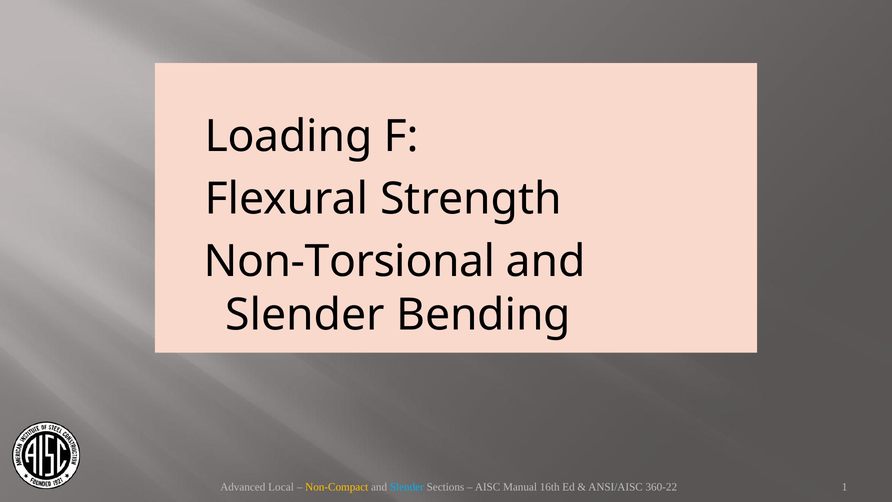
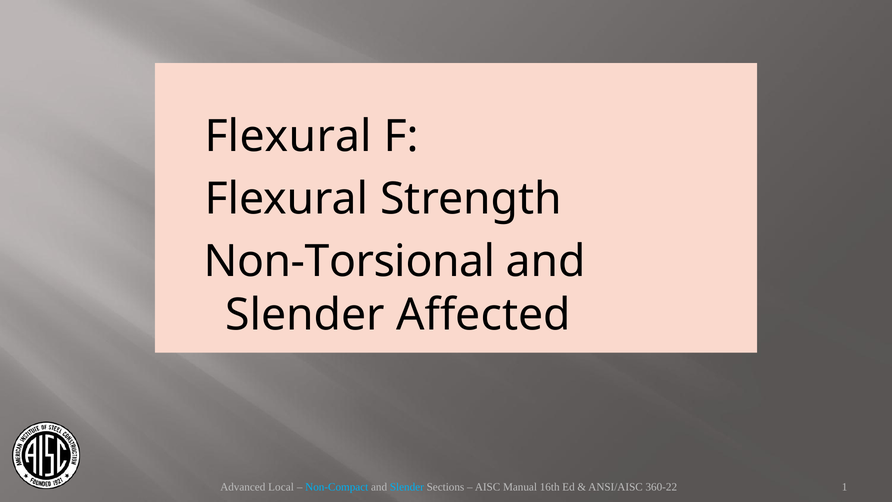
Loading at (288, 136): Loading -> Flexural
Bending: Bending -> Affected
Non-Compact colour: yellow -> light blue
